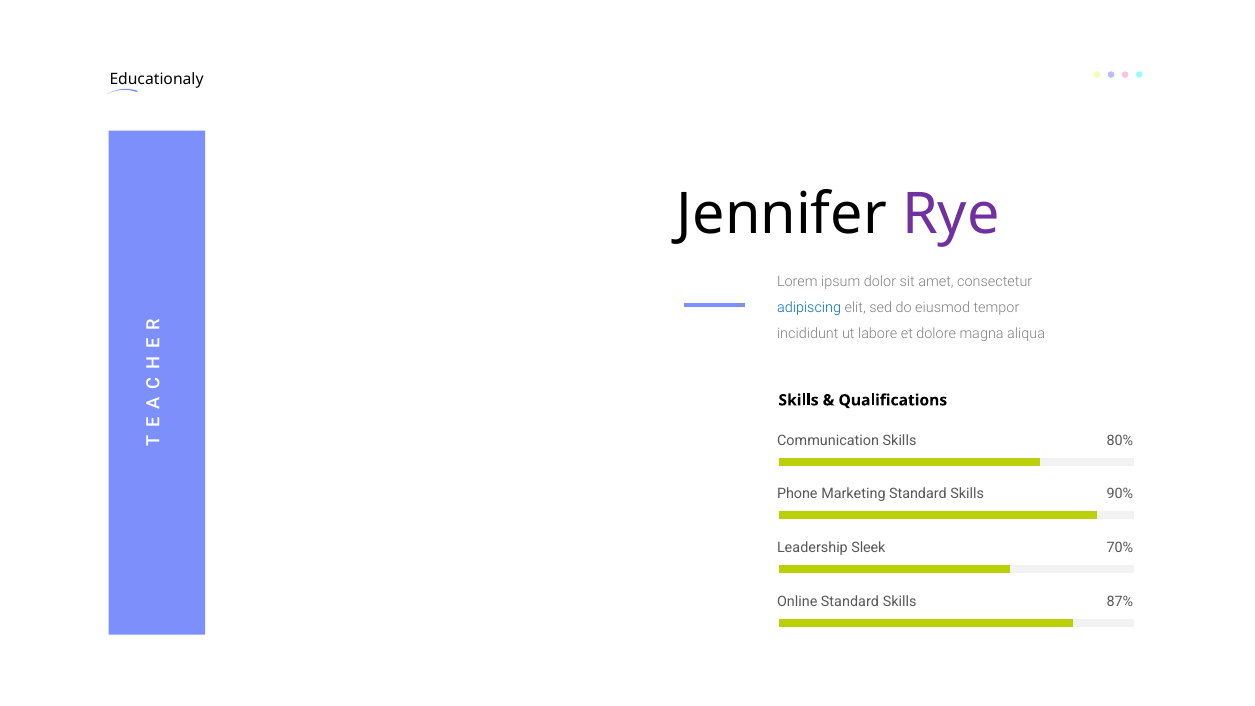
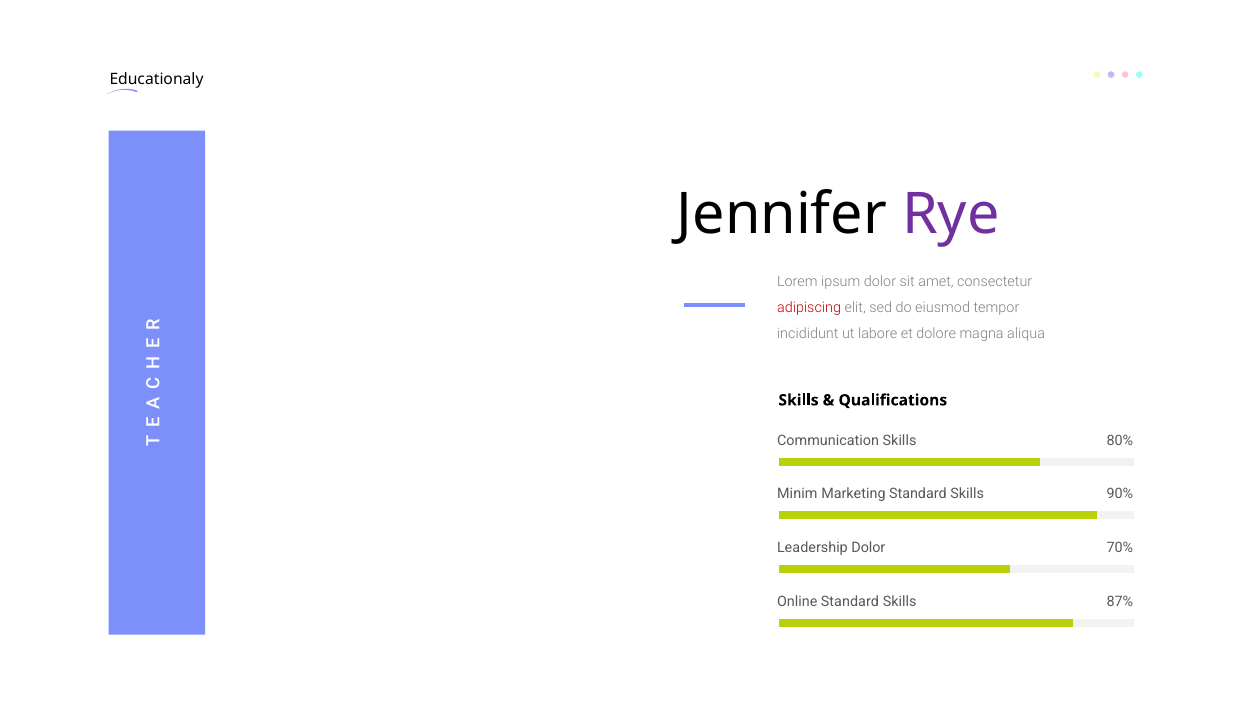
adipiscing colour: blue -> red
Phone: Phone -> Minim
Leadership Sleek: Sleek -> Dolor
